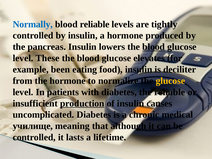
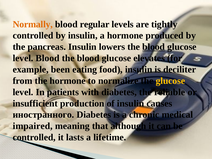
Normally colour: blue -> orange
blood reliable: reliable -> regular
level These: These -> Blood
production underline: present -> none
uncomplicated: uncomplicated -> иностранного
училище: училище -> impaired
